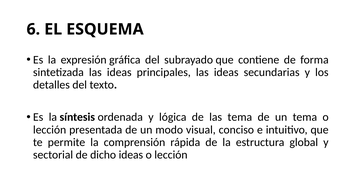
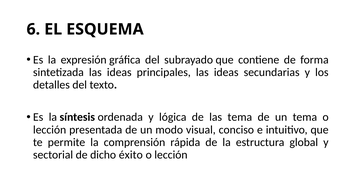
dicho ideas: ideas -> éxito
